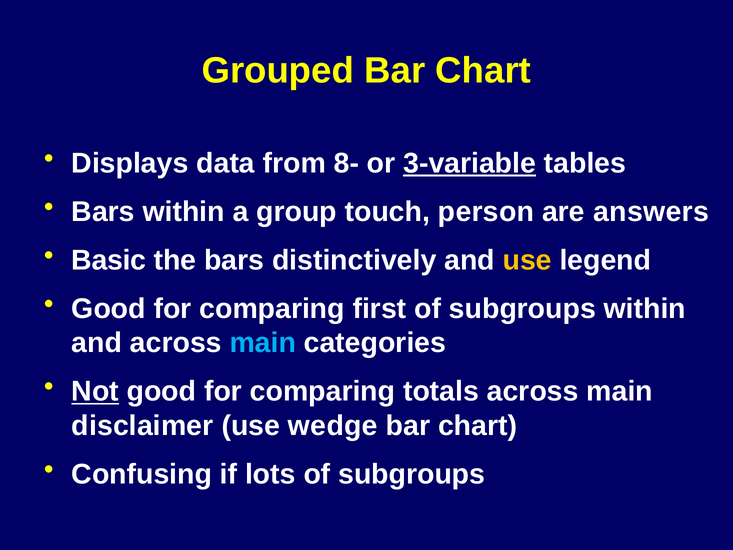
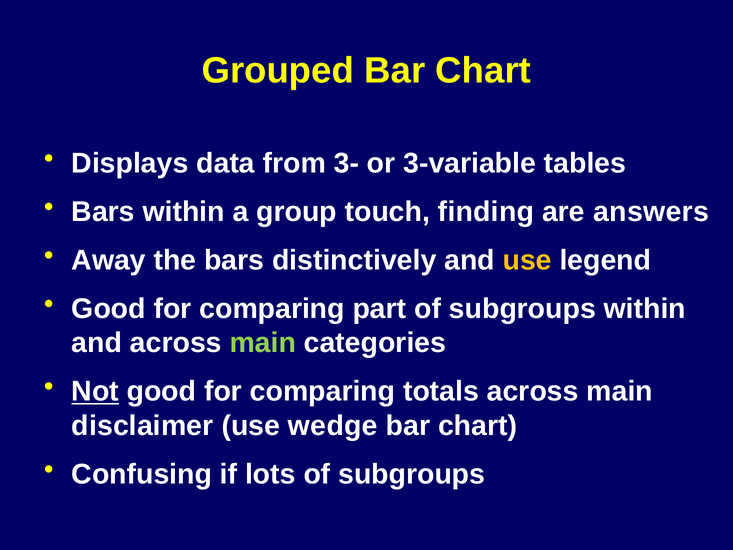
8-: 8- -> 3-
3-variable underline: present -> none
person: person -> finding
Basic: Basic -> Away
first: first -> part
main at (263, 343) colour: light blue -> light green
